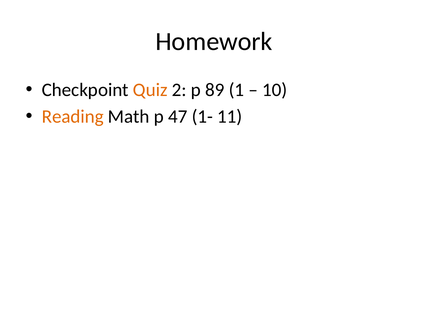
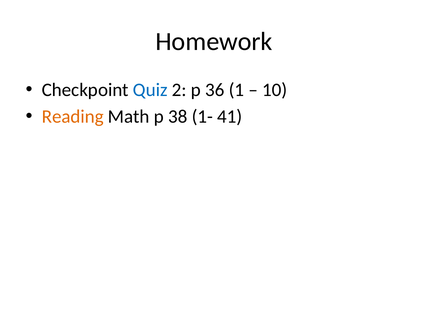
Quiz colour: orange -> blue
89: 89 -> 36
47: 47 -> 38
11: 11 -> 41
